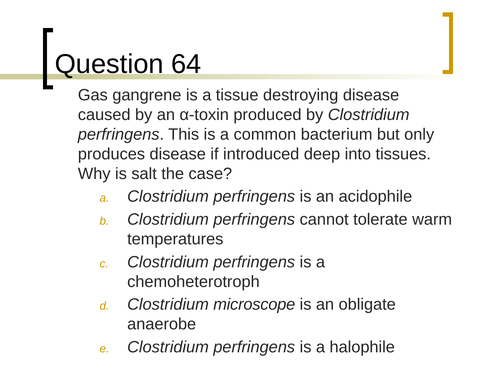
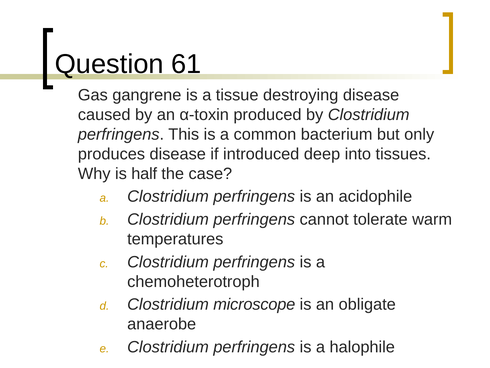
64: 64 -> 61
salt: salt -> half
